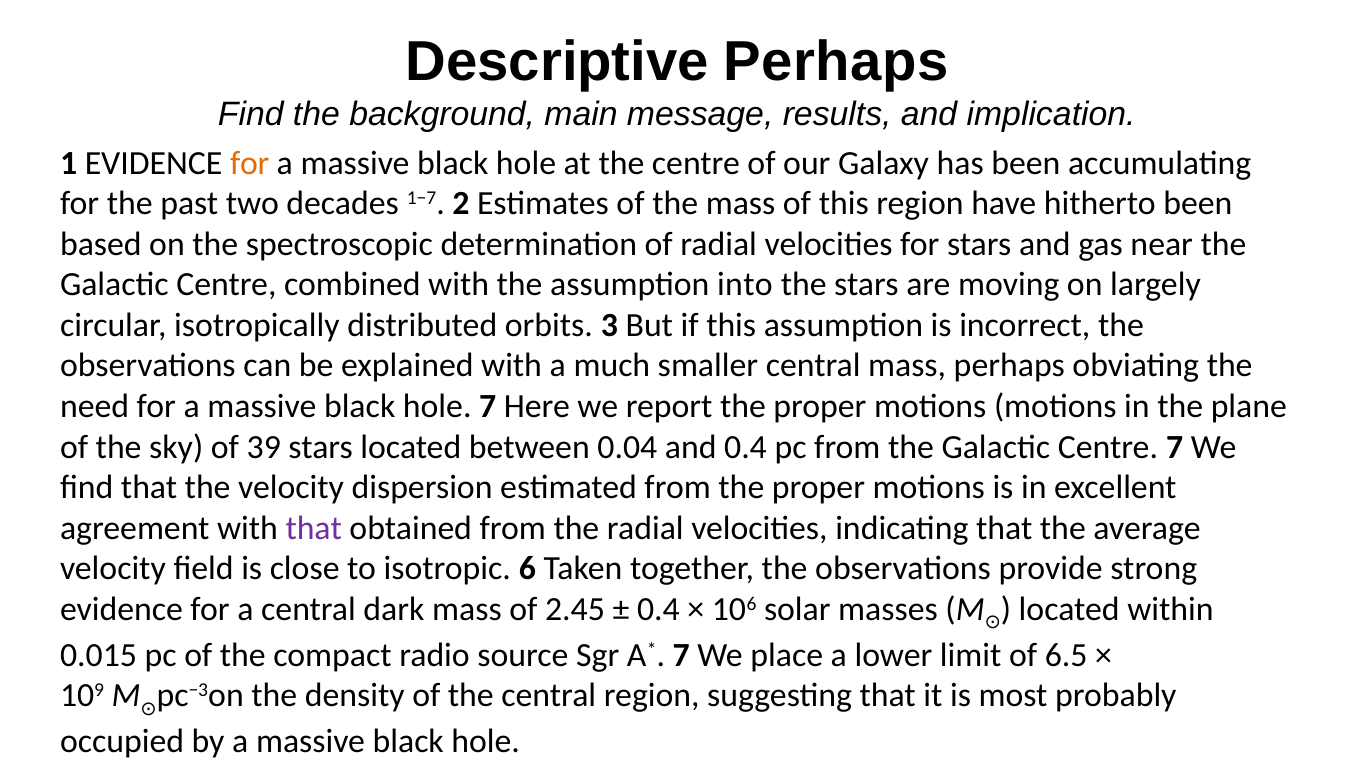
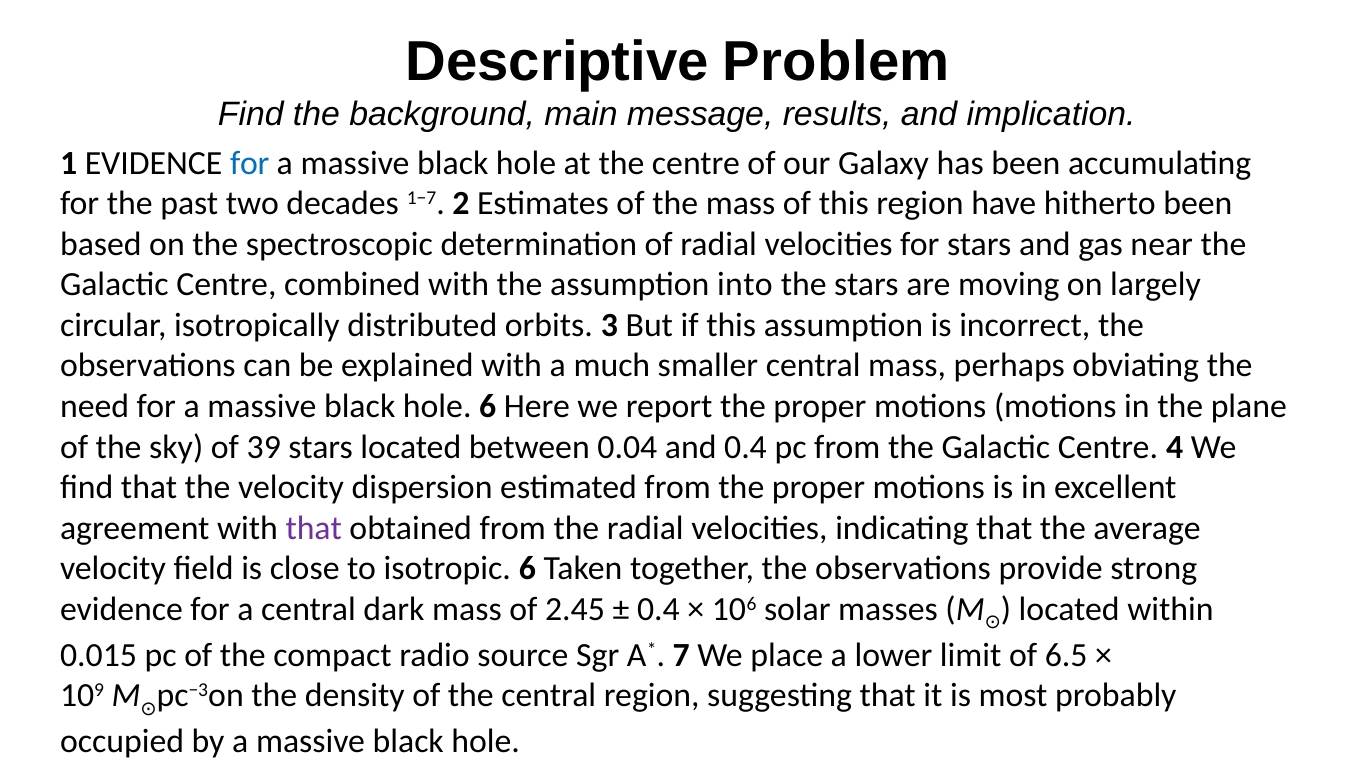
Descriptive Perhaps: Perhaps -> Problem
for at (250, 163) colour: orange -> blue
hole 7: 7 -> 6
Centre 7: 7 -> 4
